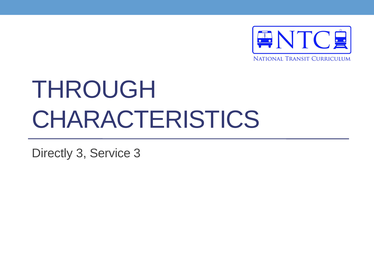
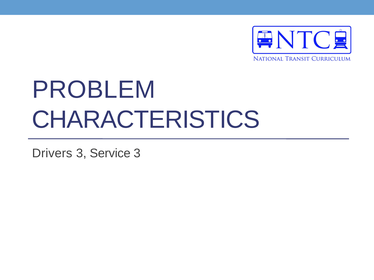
THROUGH: THROUGH -> PROBLEM
Directly: Directly -> Drivers
